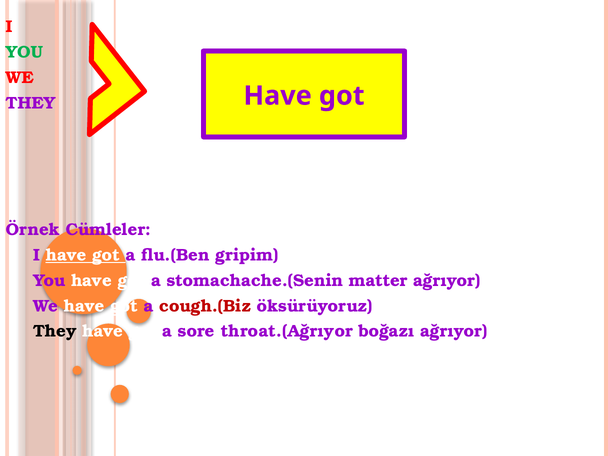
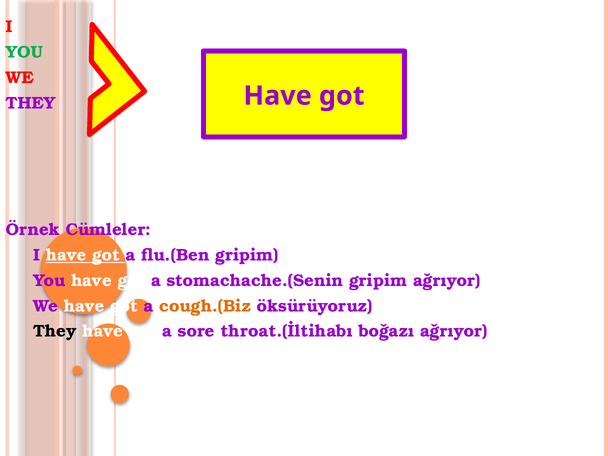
stomachache.(Senin matter: matter -> gripim
cough.(Biz colour: red -> orange
throat.(Ağrıyor: throat.(Ağrıyor -> throat.(İltihabı
